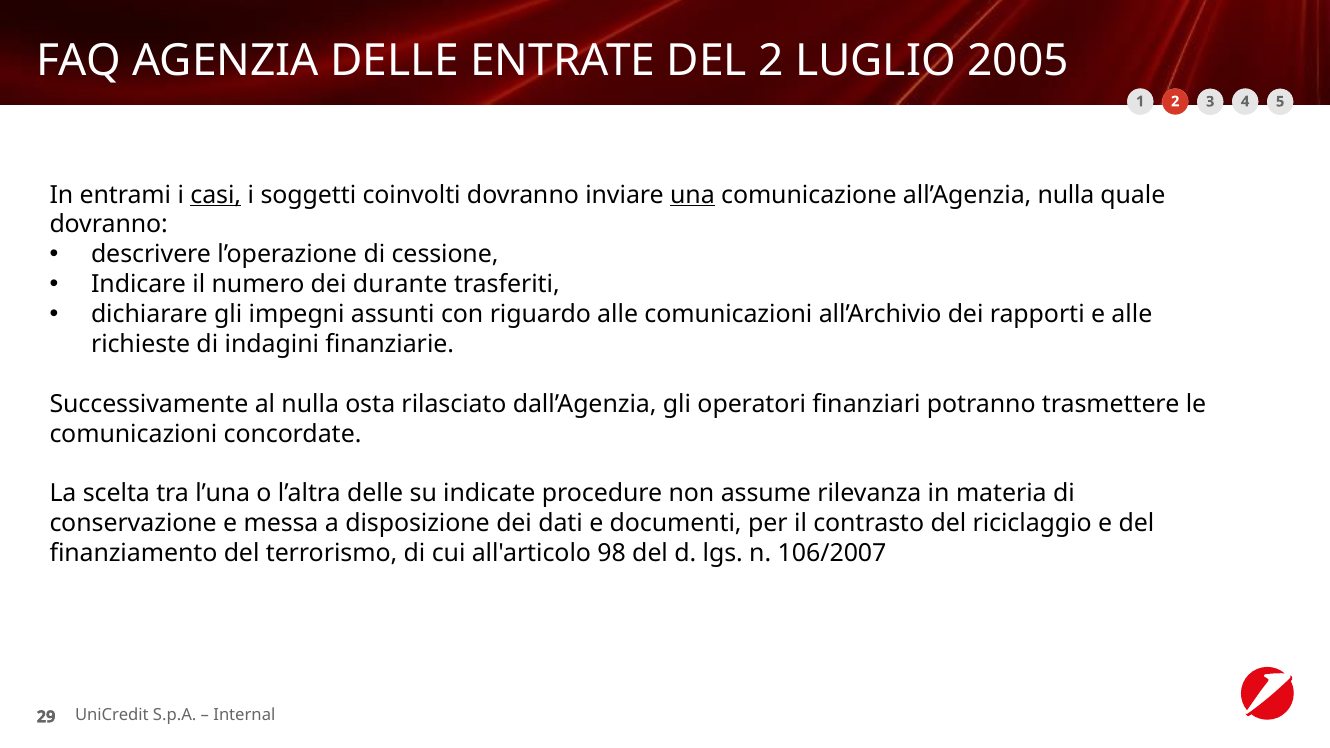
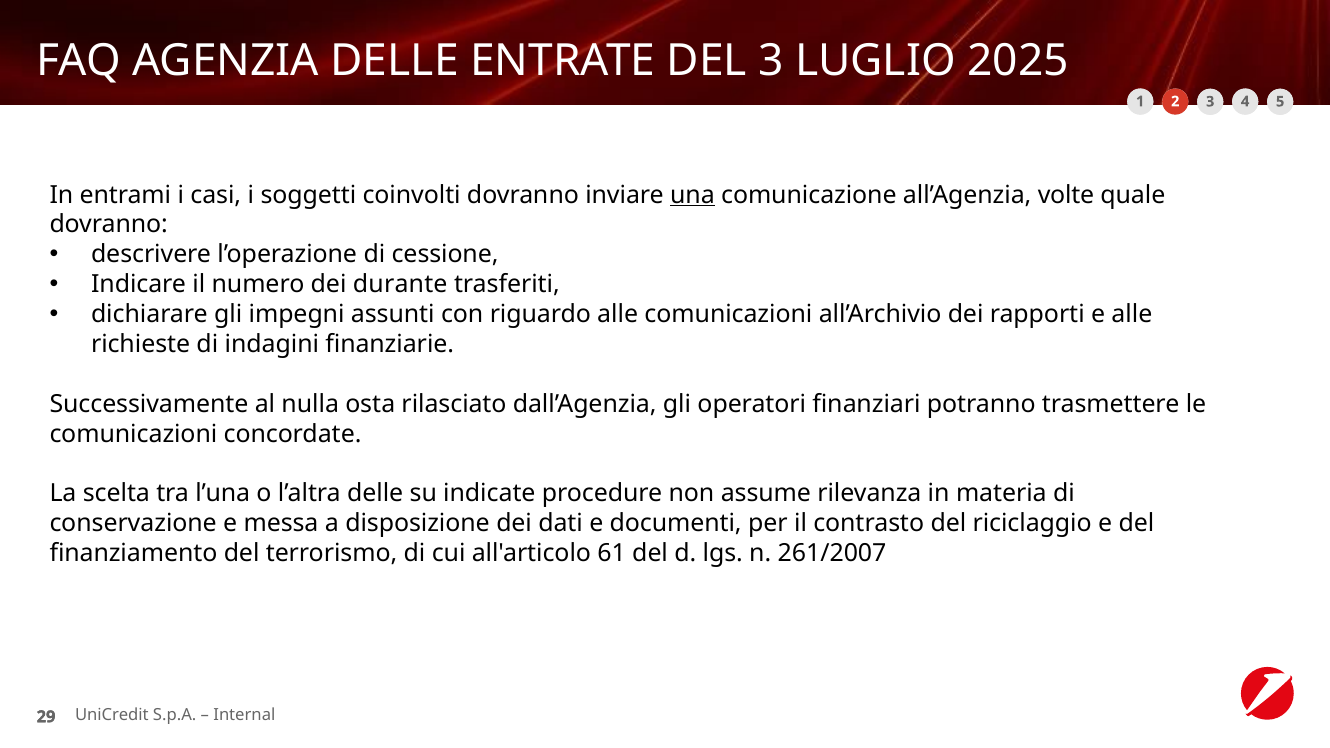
DEL 2: 2 -> 3
2005: 2005 -> 2025
casi underline: present -> none
all’Agenzia nulla: nulla -> volte
98: 98 -> 61
106/2007: 106/2007 -> 261/2007
